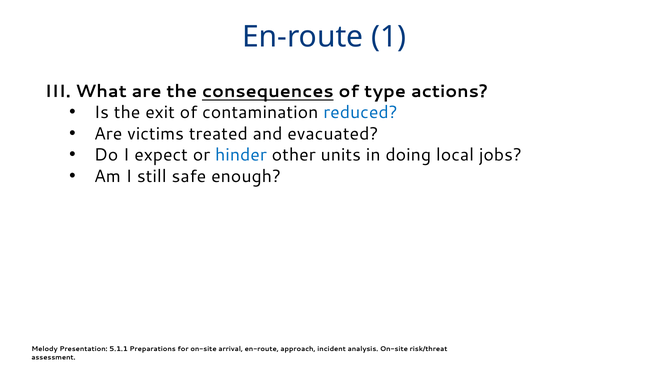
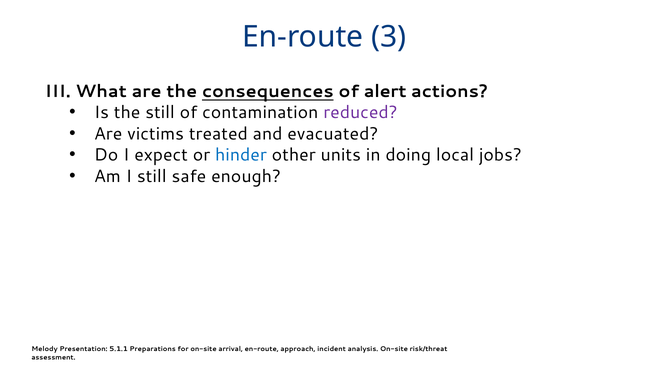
1: 1 -> 3
type: type -> alert
the exit: exit -> still
reduced colour: blue -> purple
